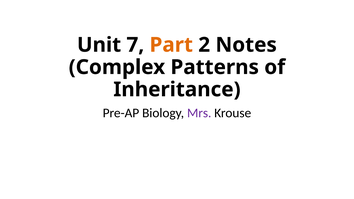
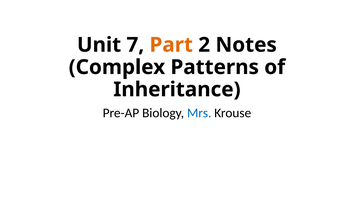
Mrs colour: purple -> blue
